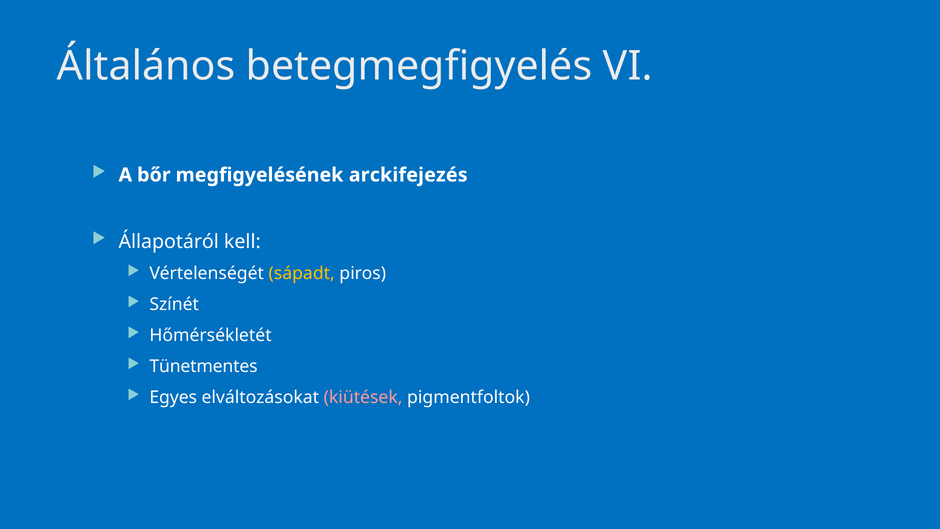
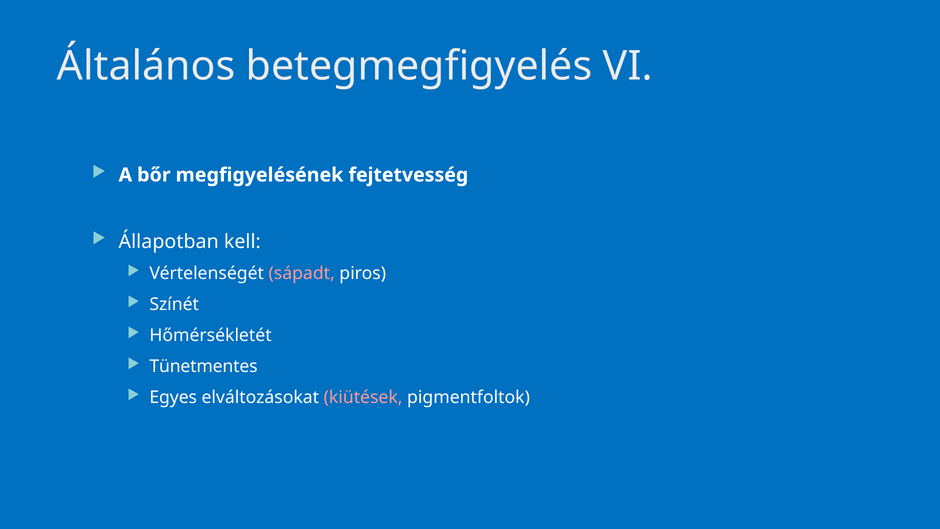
arckifejezés: arckifejezés -> fejtetvesség
Állapotáról: Állapotáról -> Állapotban
sápadt colour: yellow -> pink
